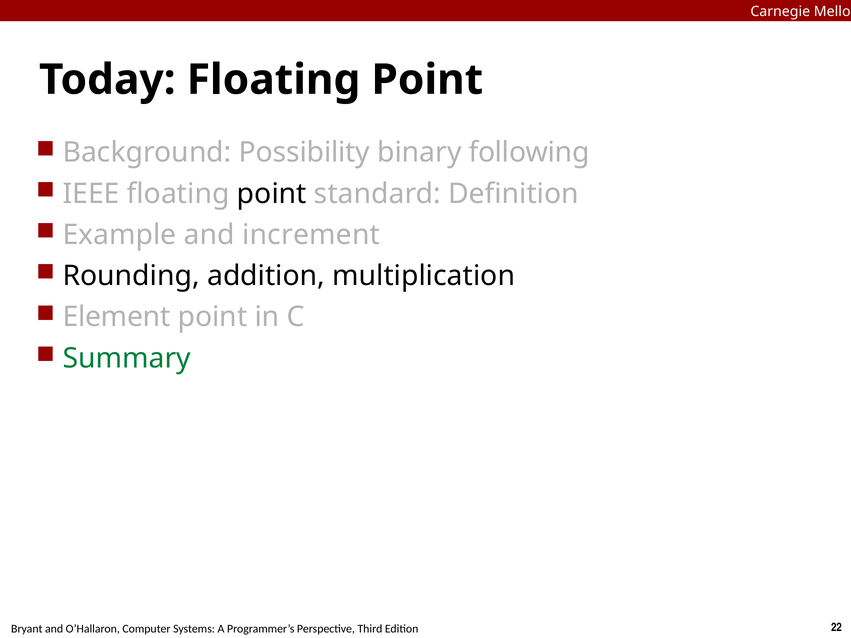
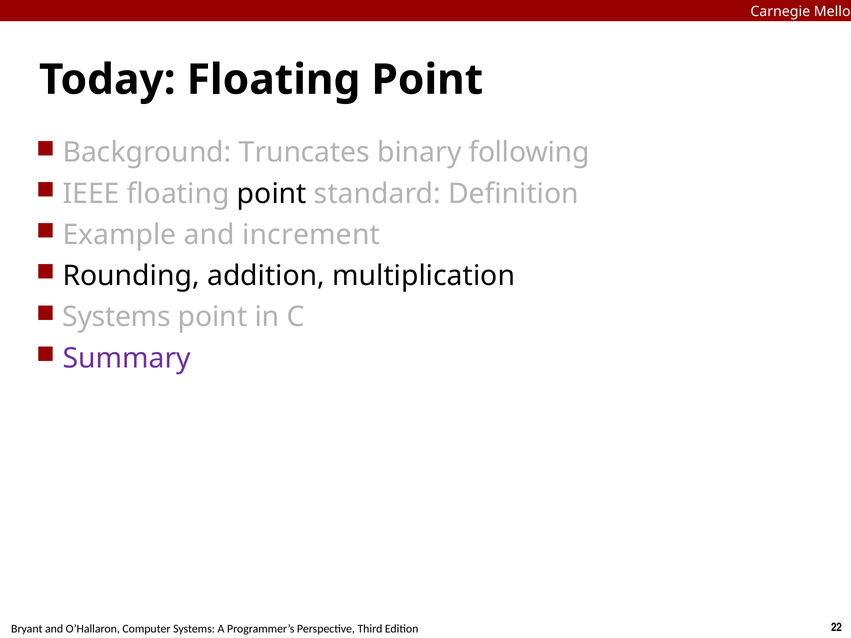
Possibility: Possibility -> Truncates
Element at (117, 317): Element -> Systems
Summary colour: green -> purple
